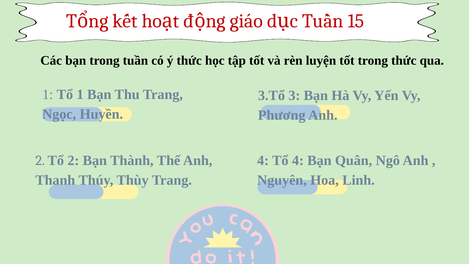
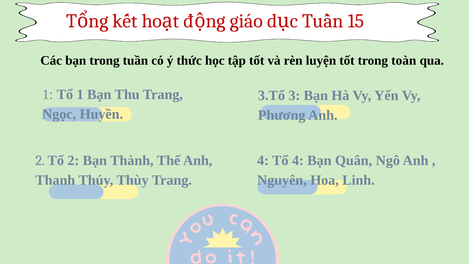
trong thức: thức -> toàn
